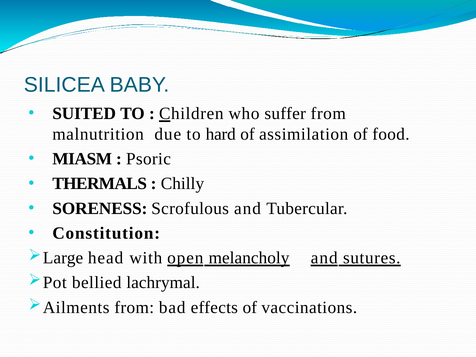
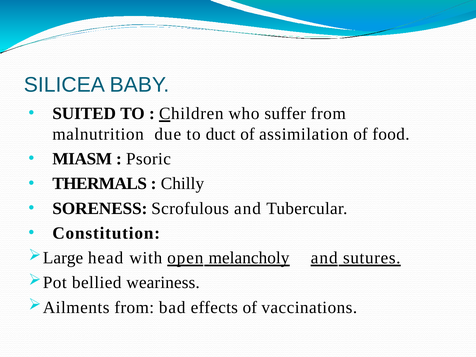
hard: hard -> duct
lachrymal: lachrymal -> weariness
